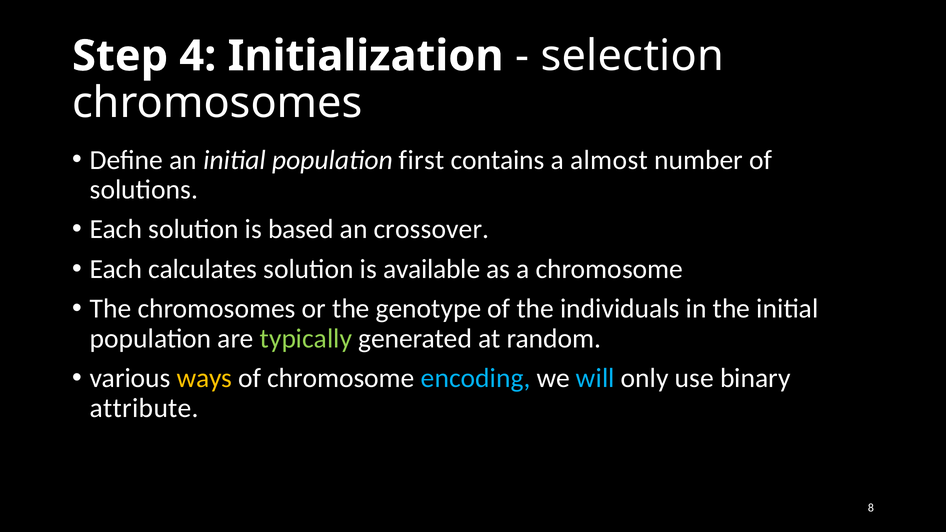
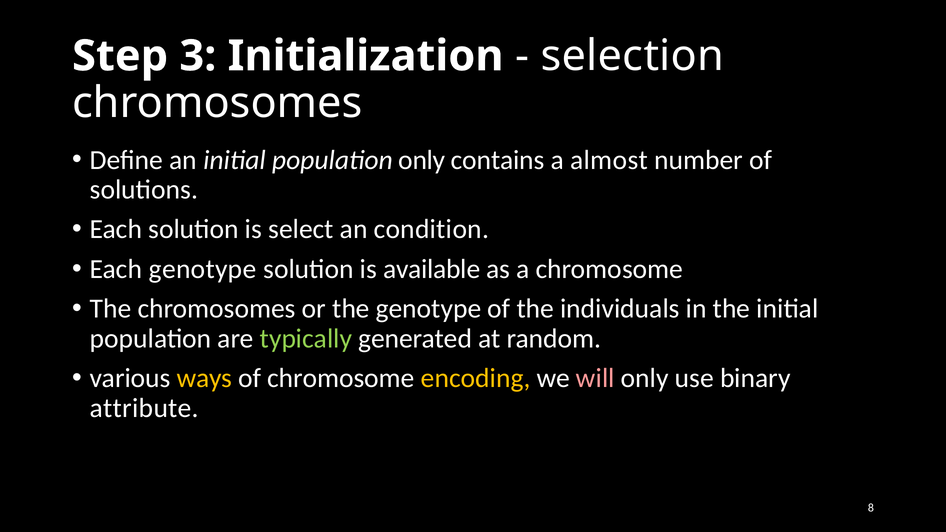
4: 4 -> 3
population first: first -> only
based: based -> select
crossover: crossover -> condition
Each calculates: calculates -> genotype
encoding colour: light blue -> yellow
will colour: light blue -> pink
